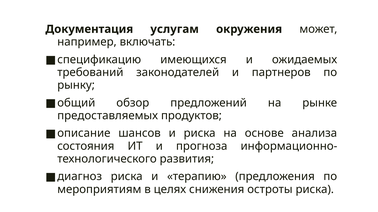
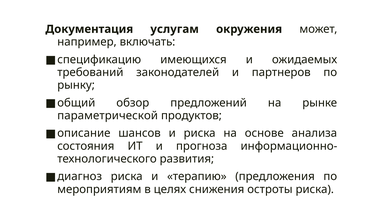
предоставляемых: предоставляемых -> параметрической
